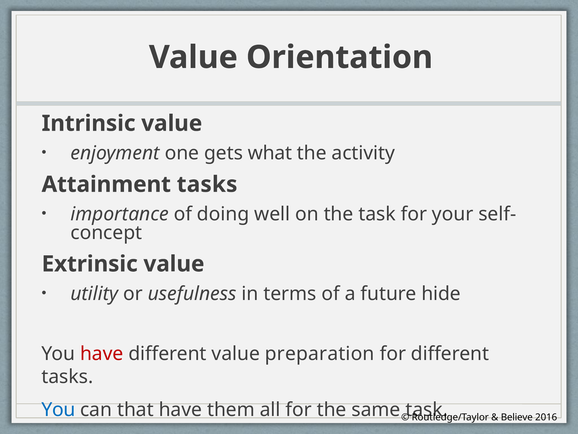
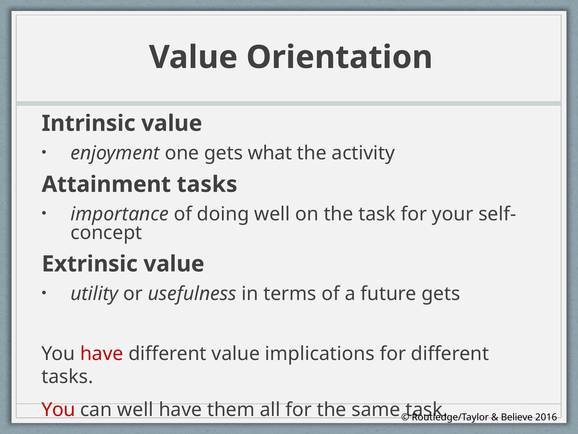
future hide: hide -> gets
preparation: preparation -> implications
You at (58, 409) colour: blue -> red
can that: that -> well
